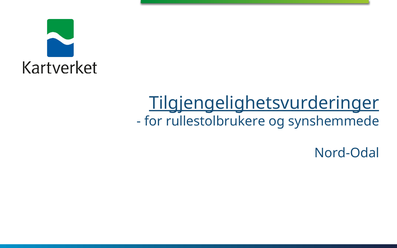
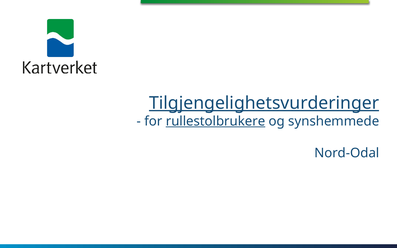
rullestolbrukere underline: none -> present
